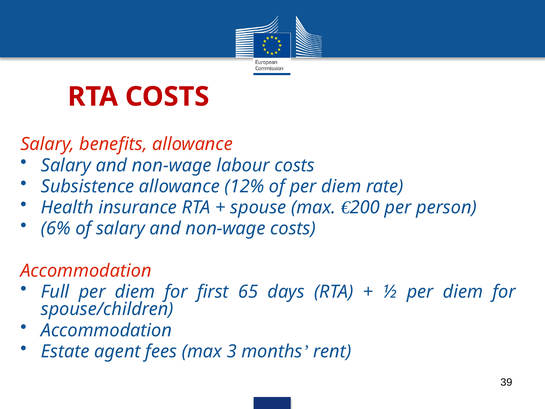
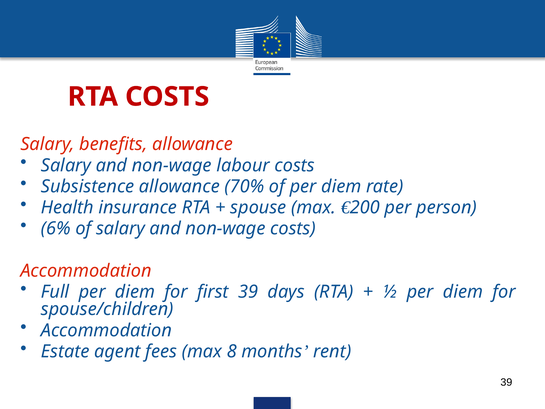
12%: 12% -> 70%
first 65: 65 -> 39
3: 3 -> 8
